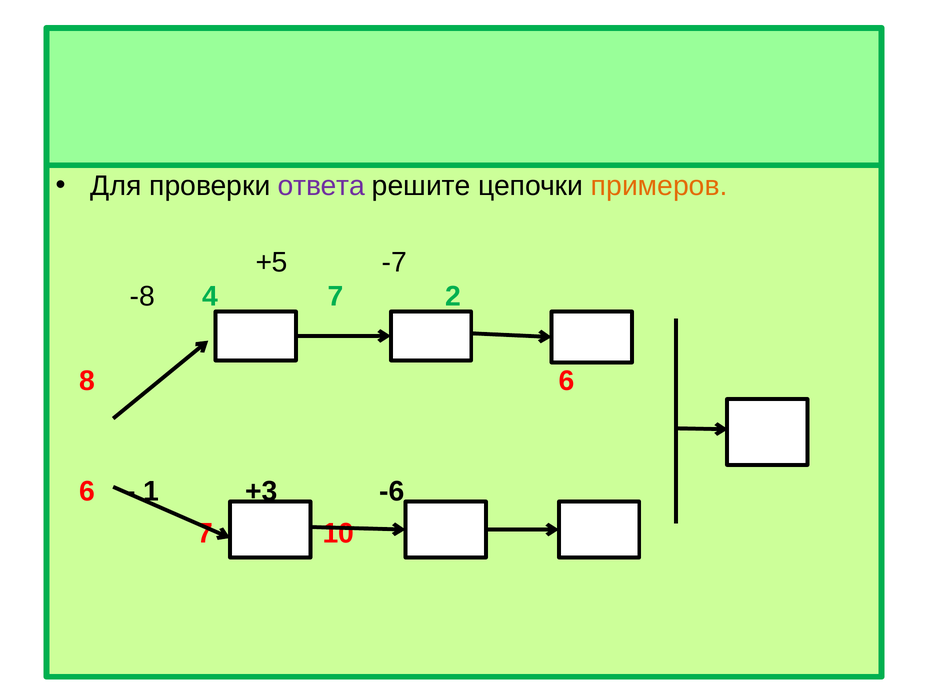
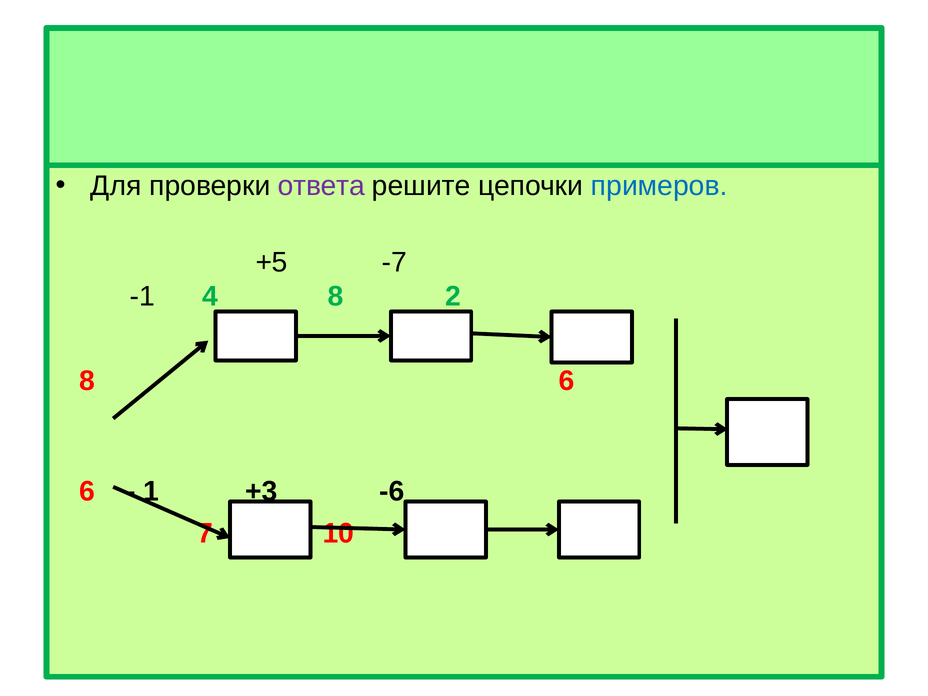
примеров colour: orange -> blue
-8: -8 -> -1
4 7: 7 -> 8
